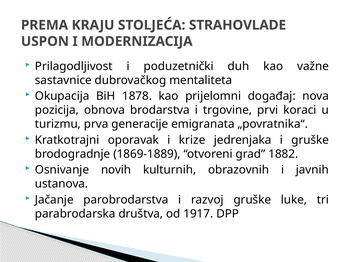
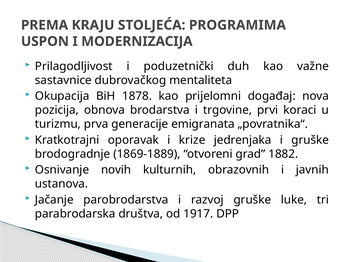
STRAHOVLADE: STRAHOVLADE -> PROGRAMIMA
